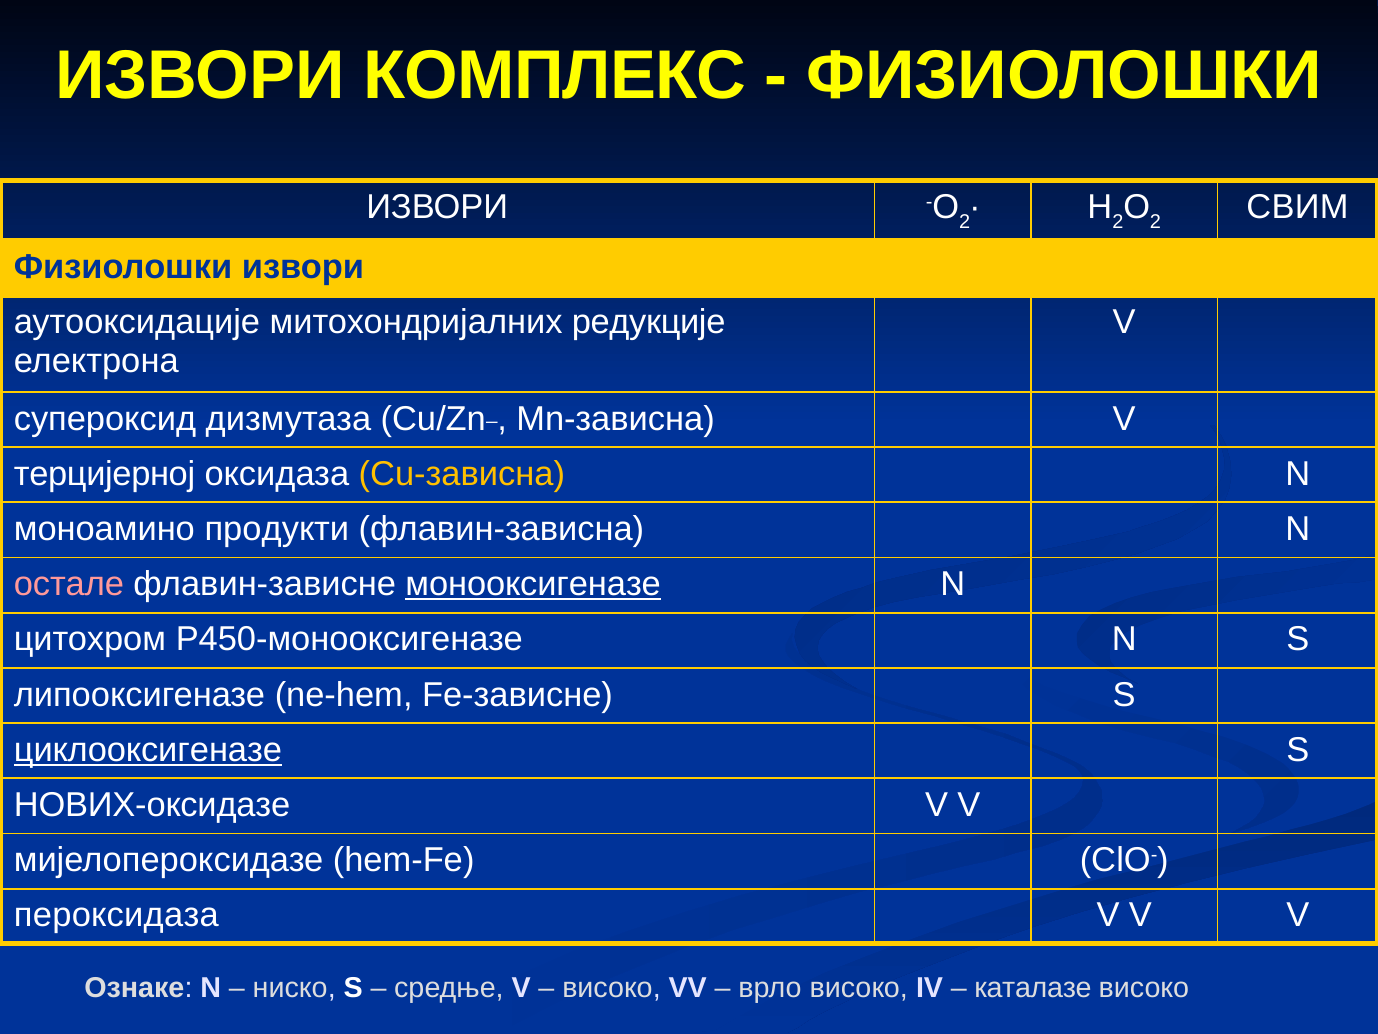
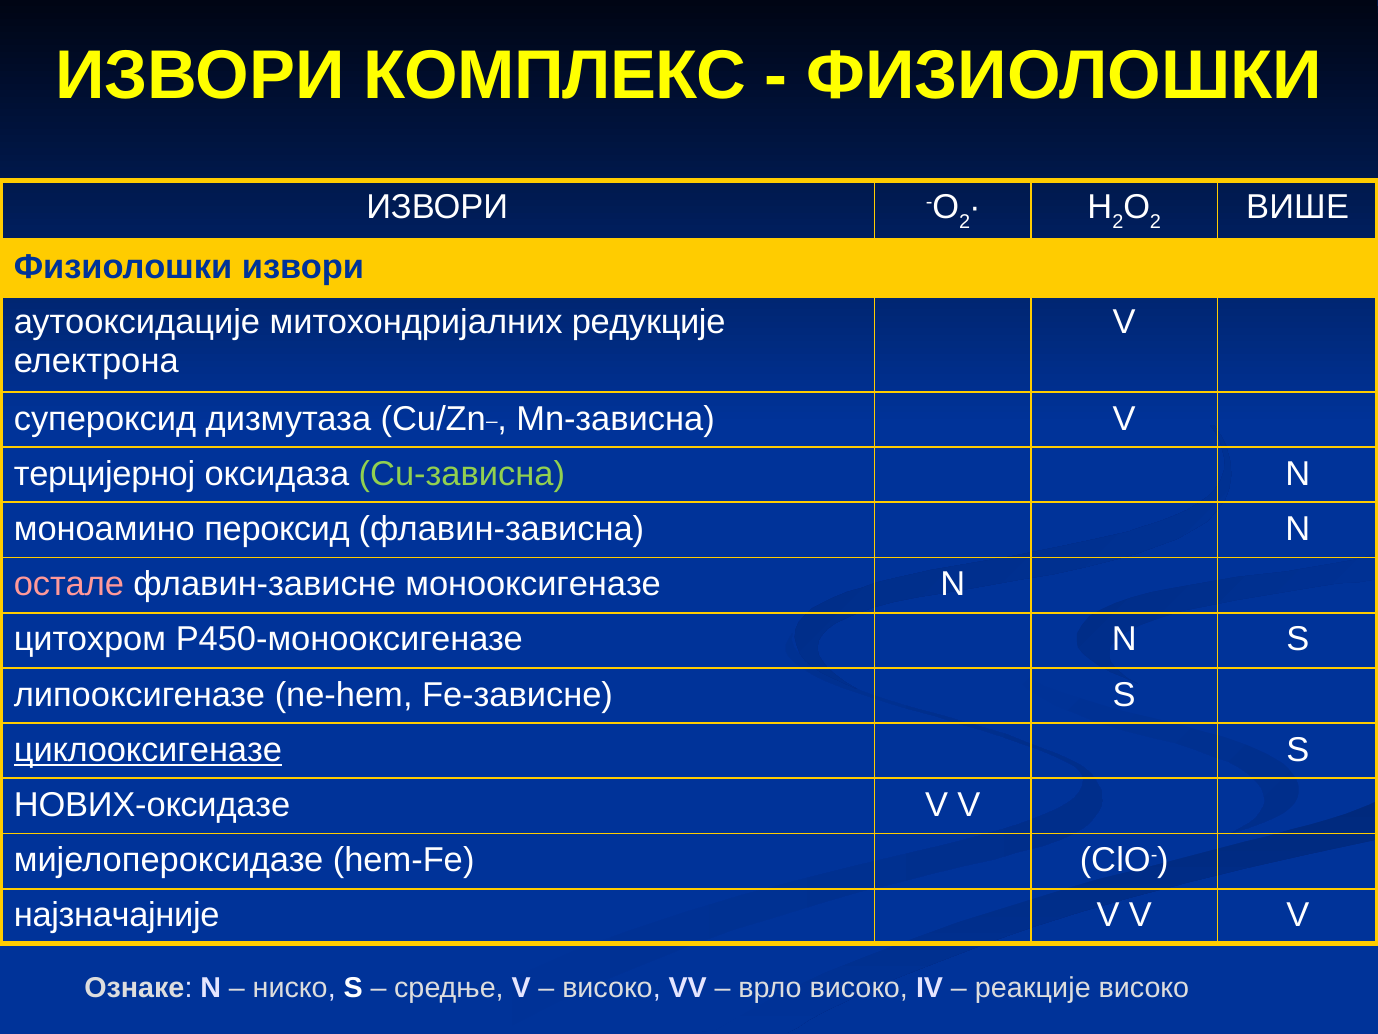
СВИМ: СВИМ -> ВИШЕ
Cu-зависнa colour: yellow -> light green
продукти: продукти -> пероксид
монооксигеназе underline: present -> none
пероксидаза: пероксидаза -> најзначајније
каталазе: каталазе -> реакције
